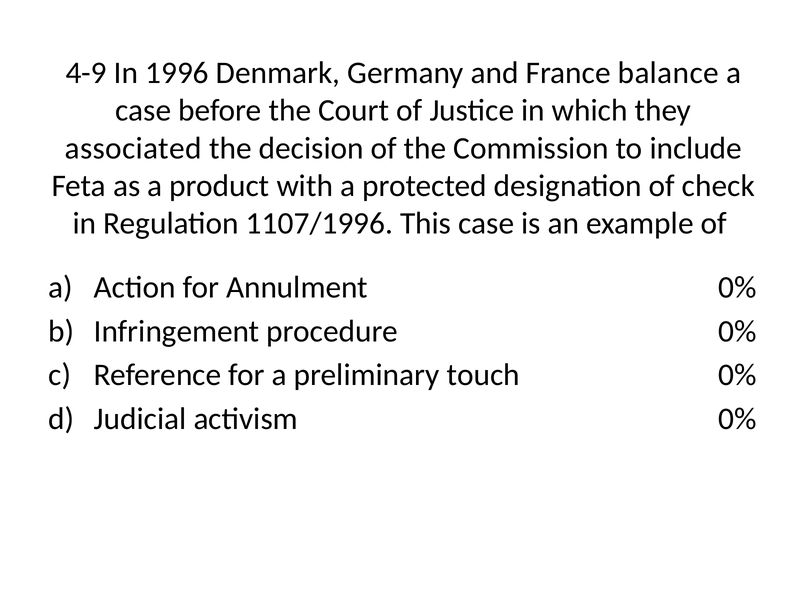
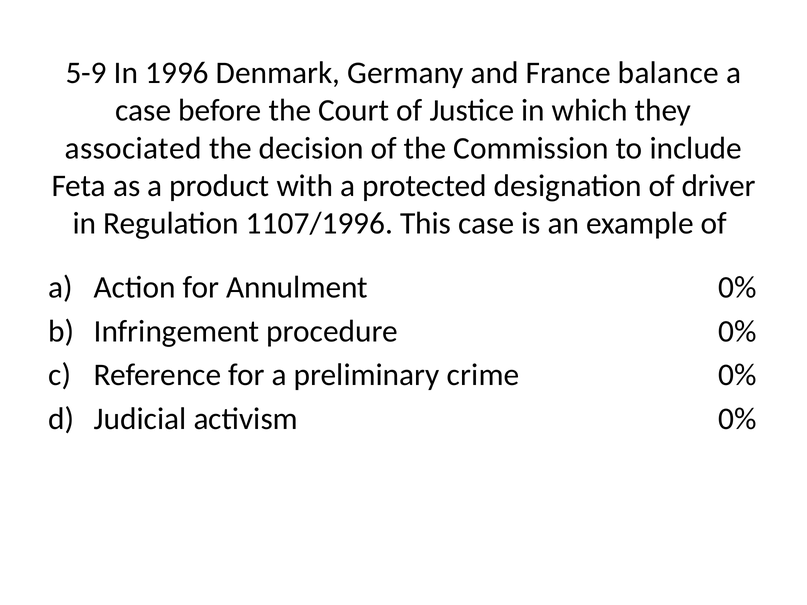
4-9: 4-9 -> 5-9
check: check -> driver
touch: touch -> crime
